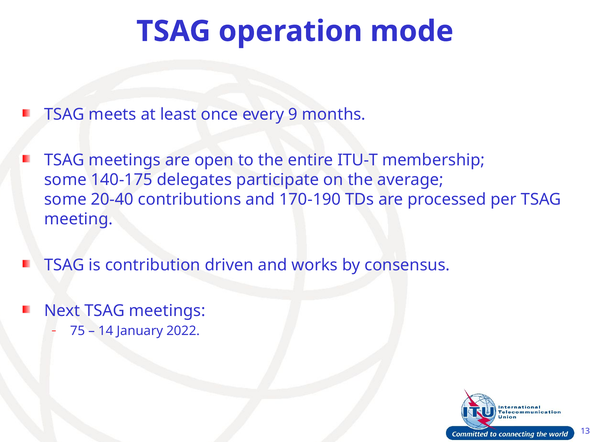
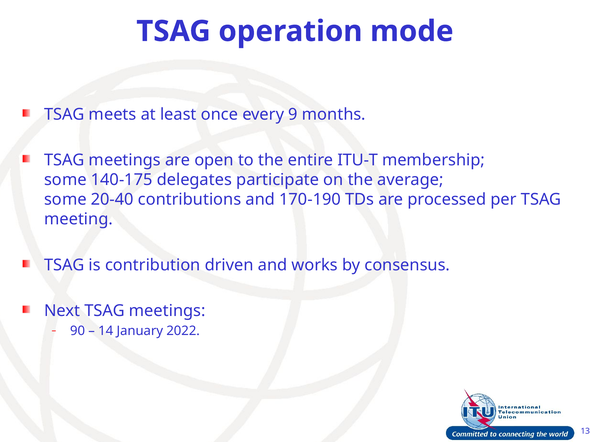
75: 75 -> 90
